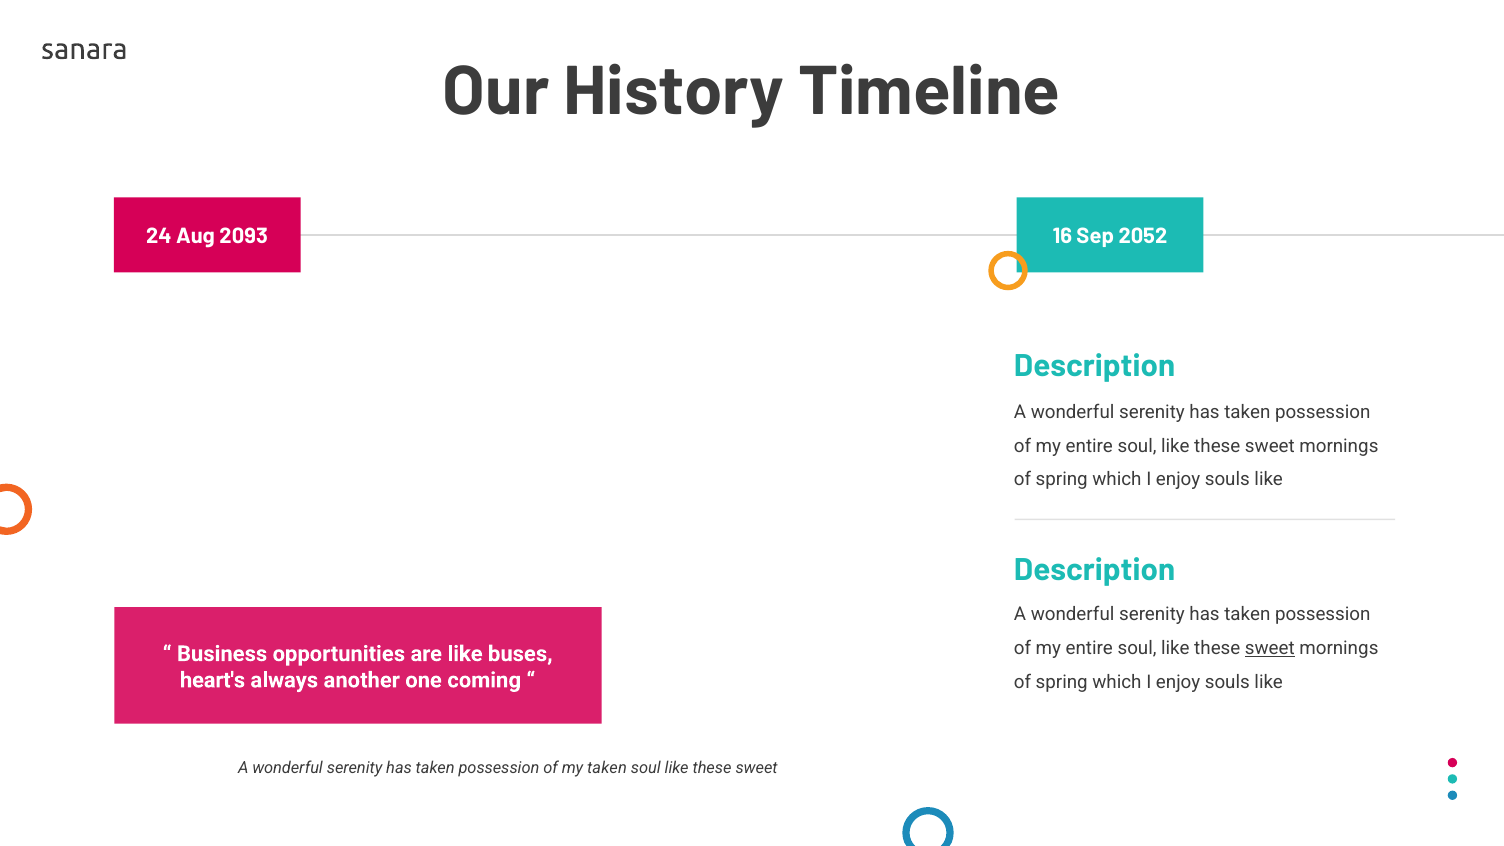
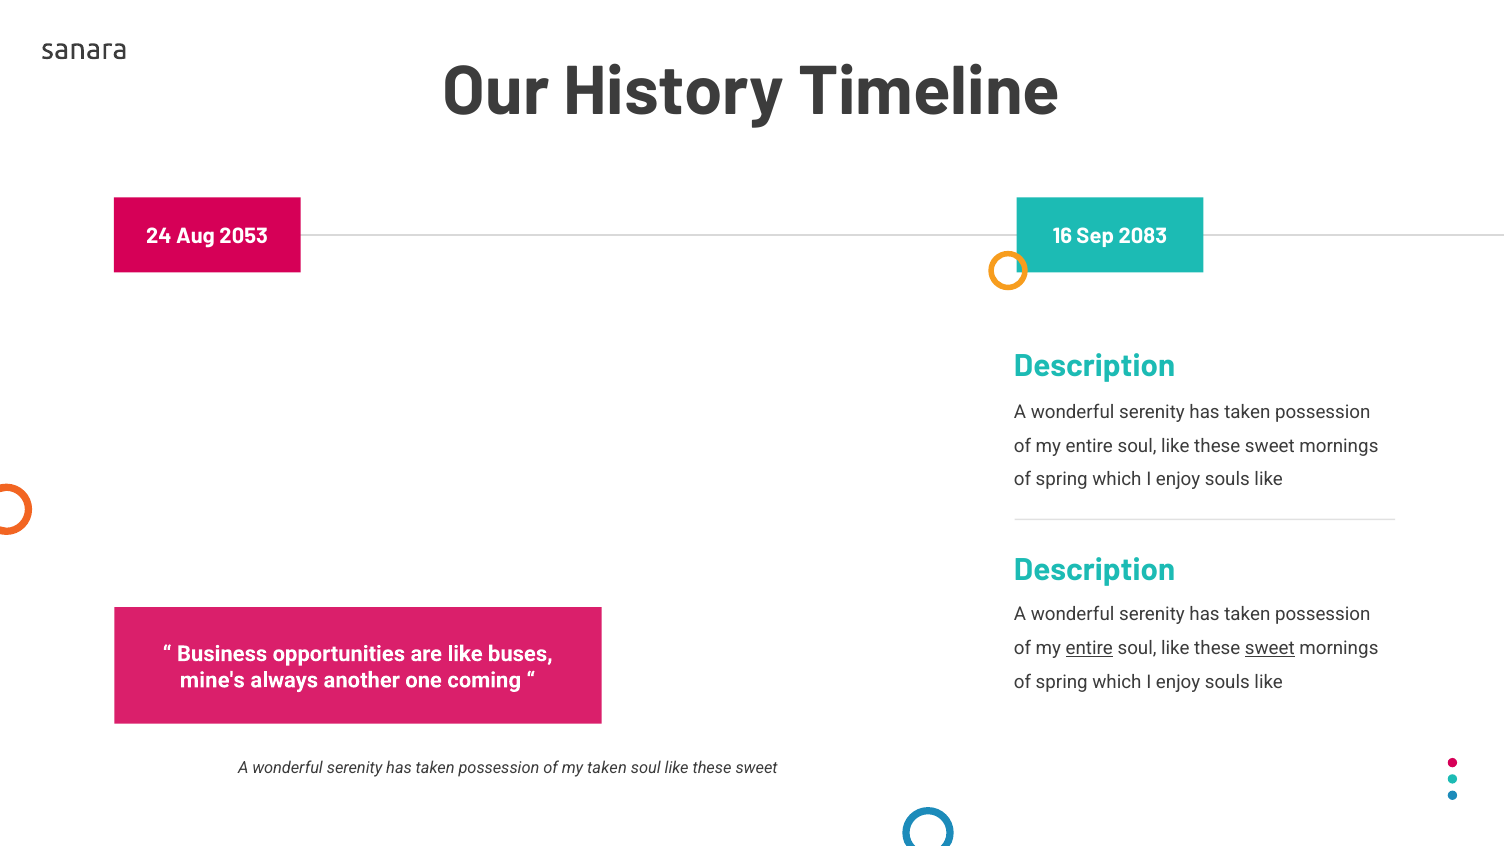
2093: 2093 -> 2053
2052: 2052 -> 2083
entire at (1089, 648) underline: none -> present
heart's: heart's -> mine's
